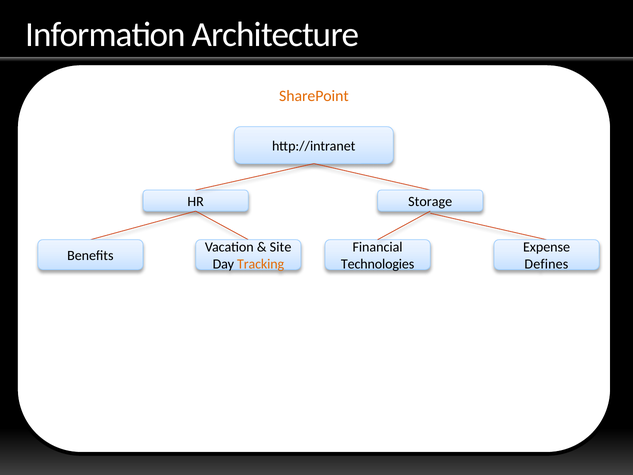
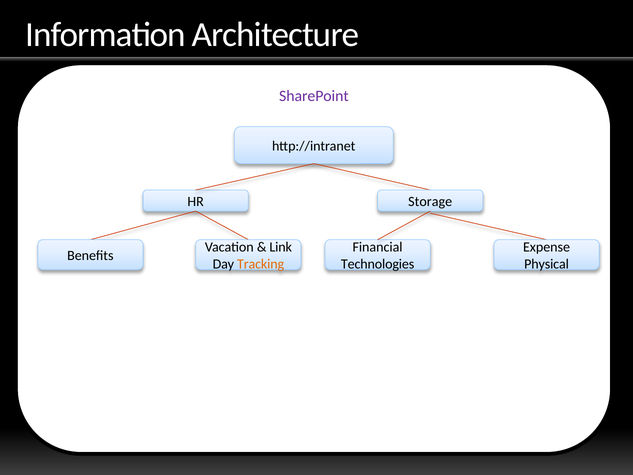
SharePoint colour: orange -> purple
Site: Site -> Link
Defines: Defines -> Physical
